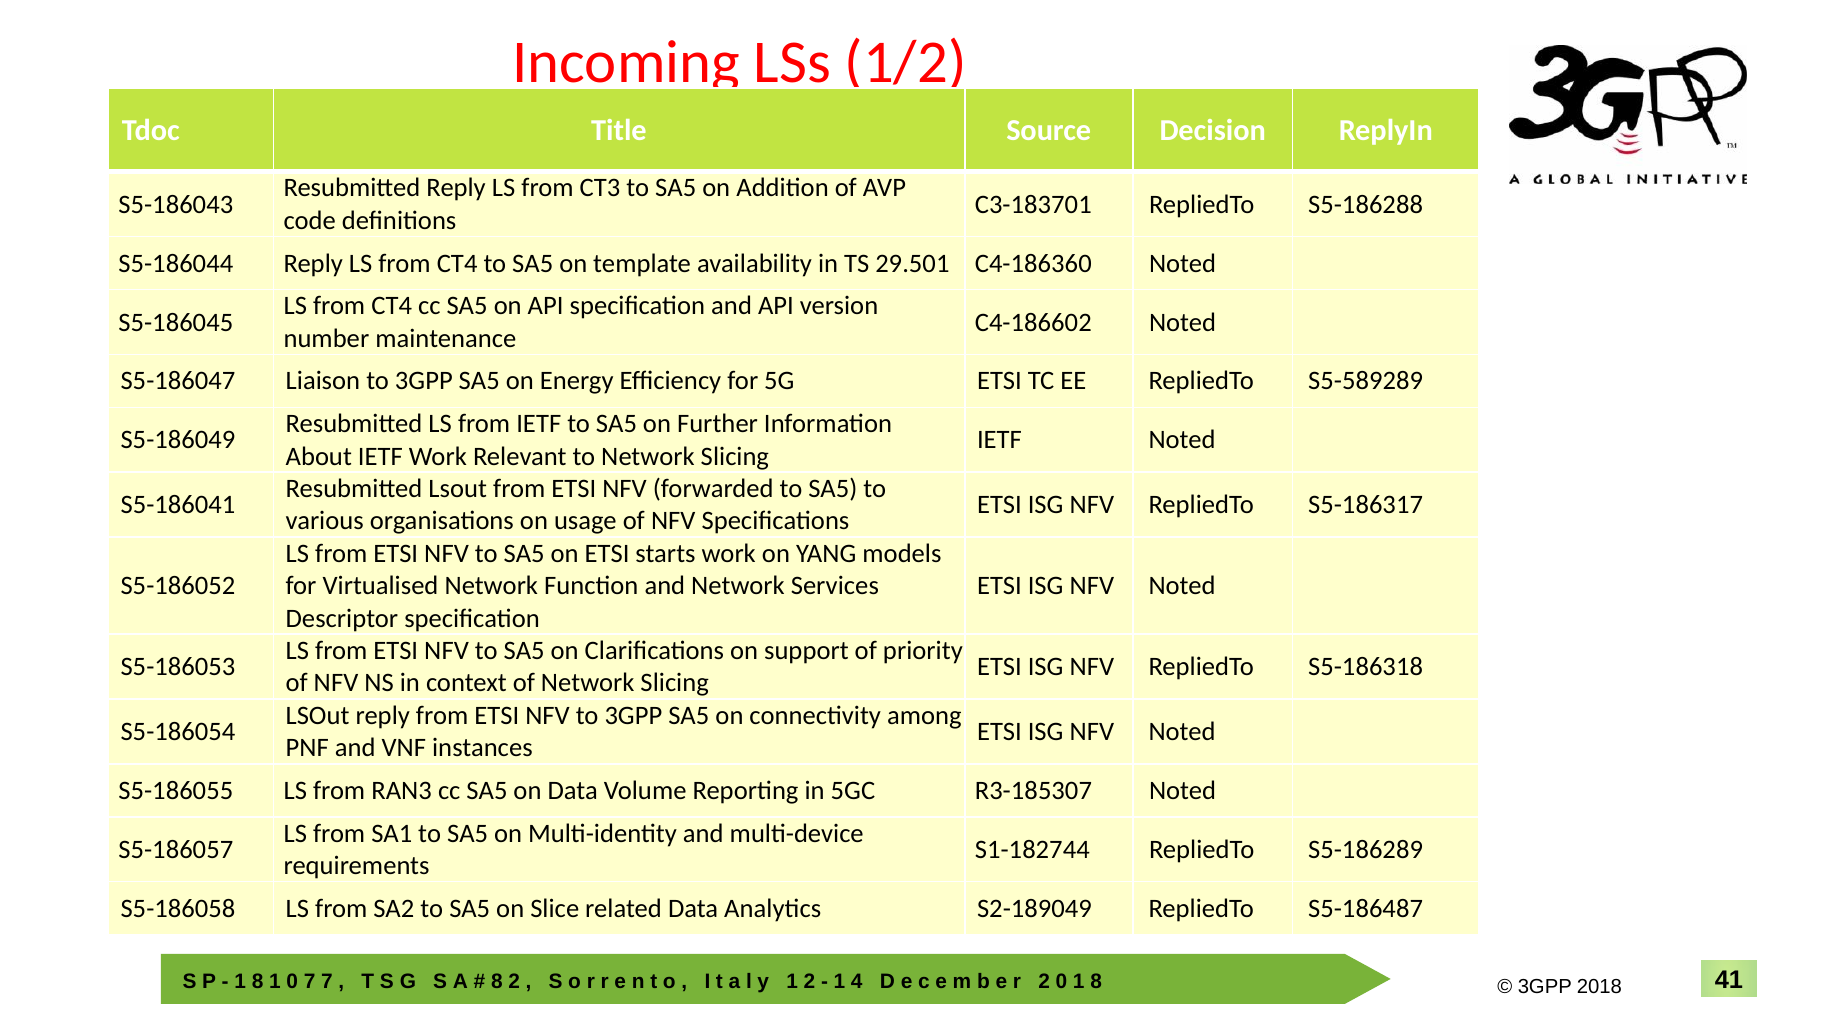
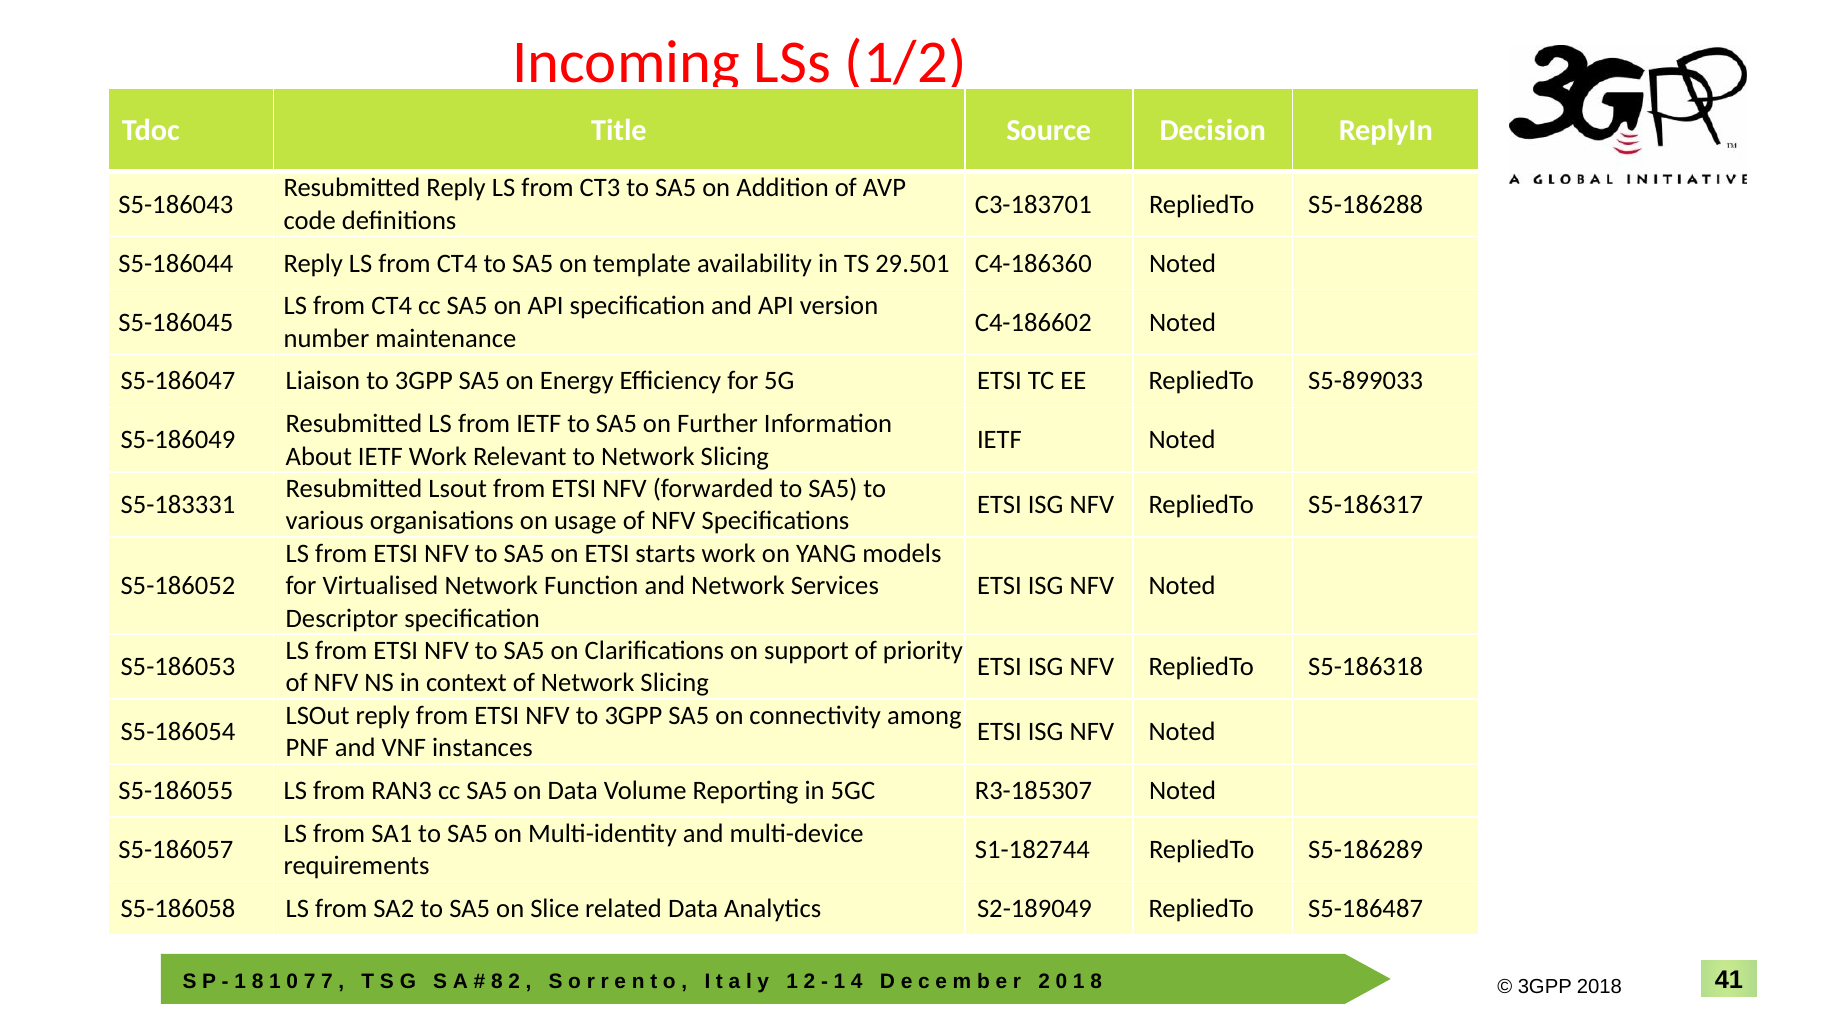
S5-589289: S5-589289 -> S5-899033
S5-186041: S5-186041 -> S5-183331
